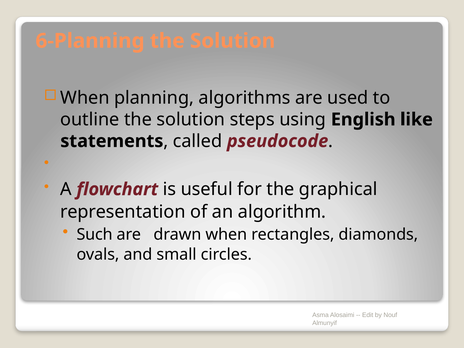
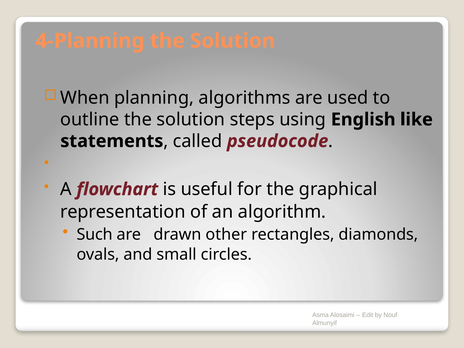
6-Planning: 6-Planning -> 4-Planning
drawn when: when -> other
